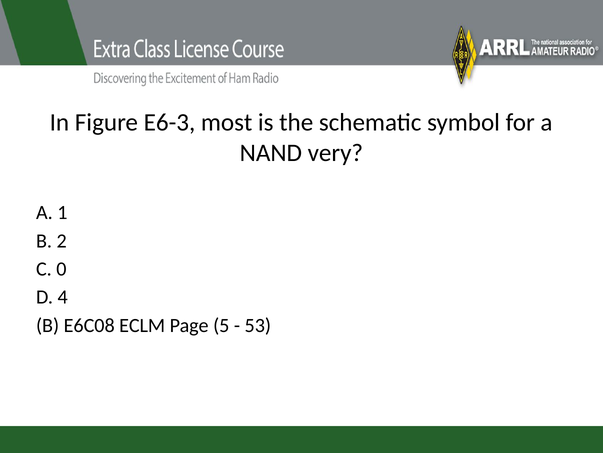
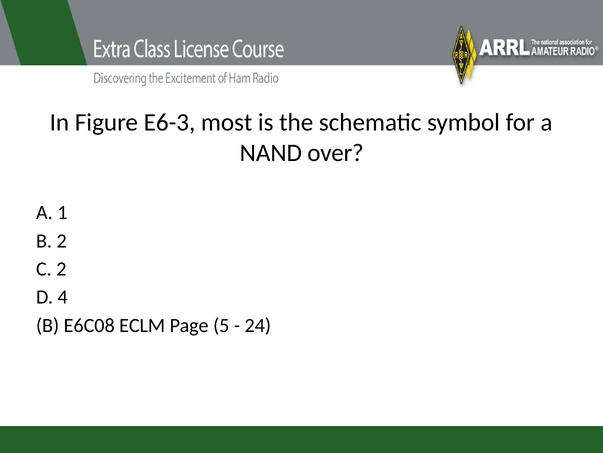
very: very -> over
C 0: 0 -> 2
53: 53 -> 24
